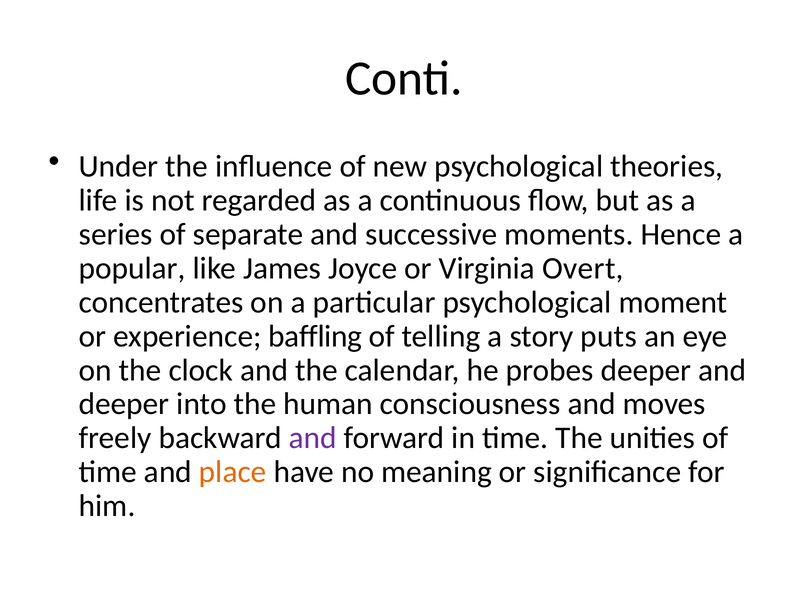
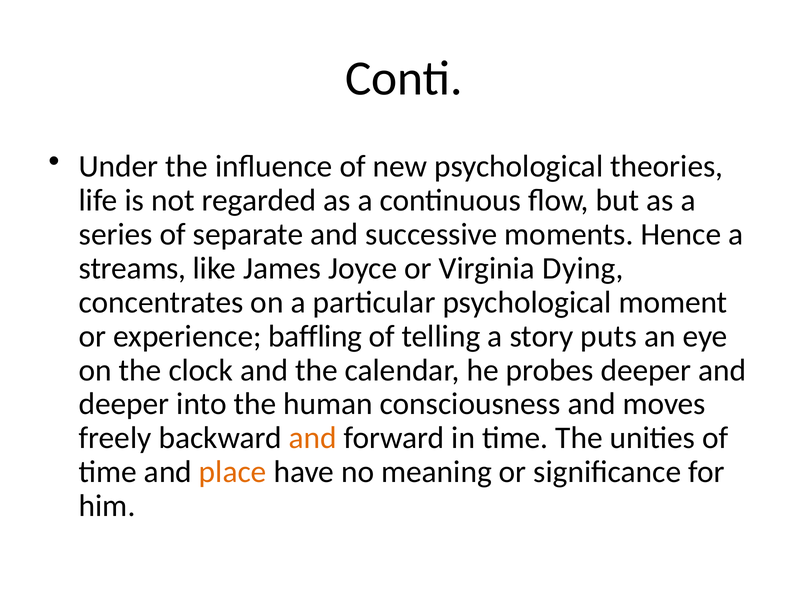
popular: popular -> streams
Overt: Overt -> Dying
and at (313, 438) colour: purple -> orange
